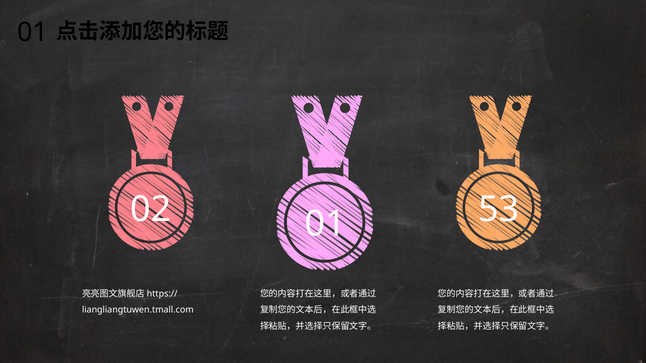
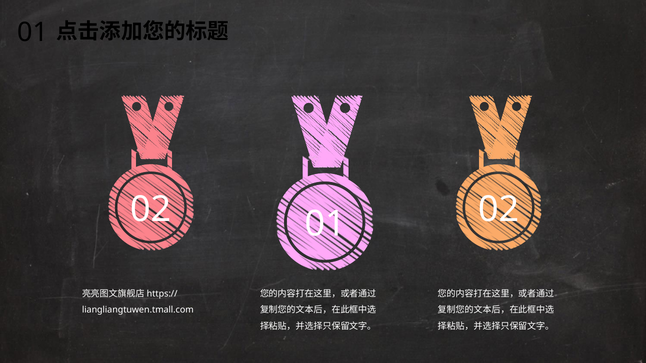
02 53: 53 -> 02
